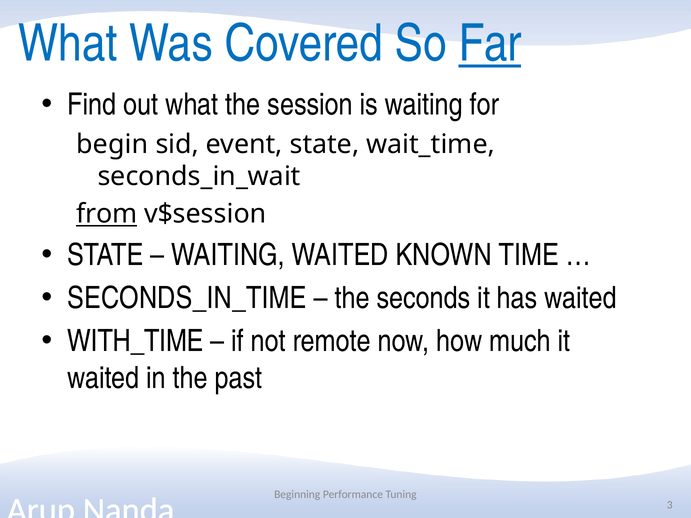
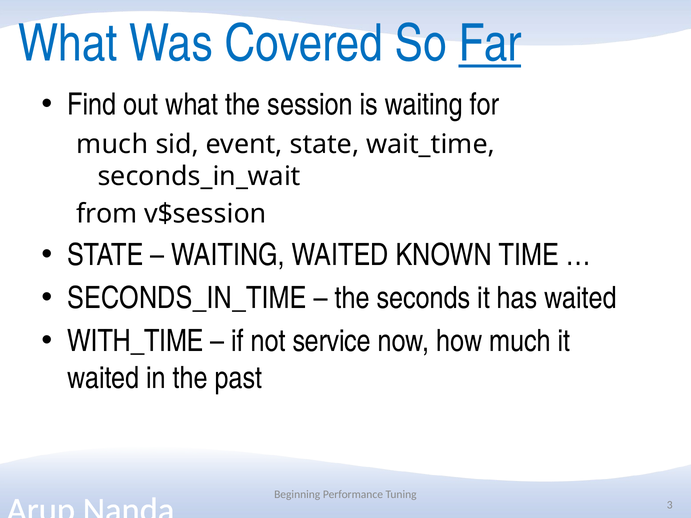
begin at (112, 144): begin -> much
from underline: present -> none
remote: remote -> service
